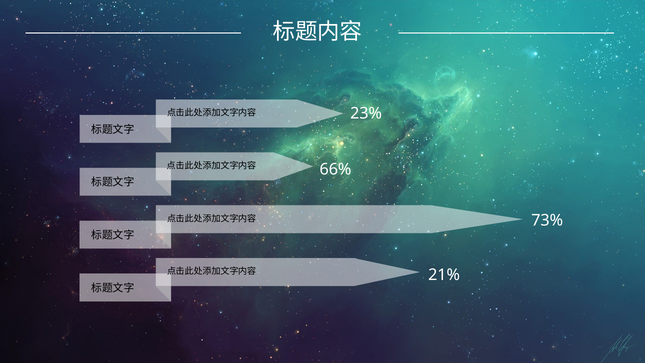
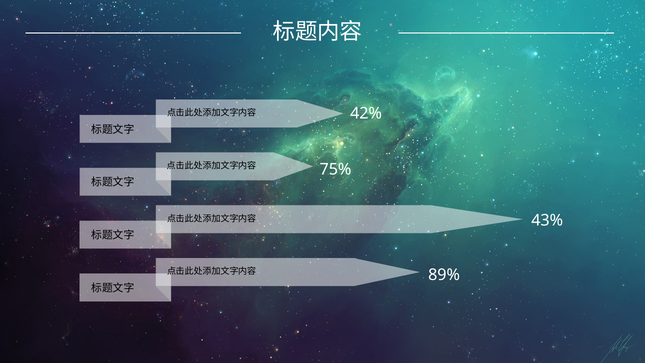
23%: 23% -> 42%
66%: 66% -> 75%
73%: 73% -> 43%
21%: 21% -> 89%
